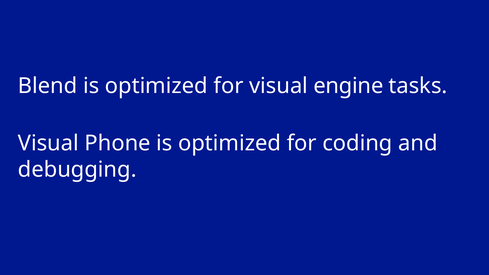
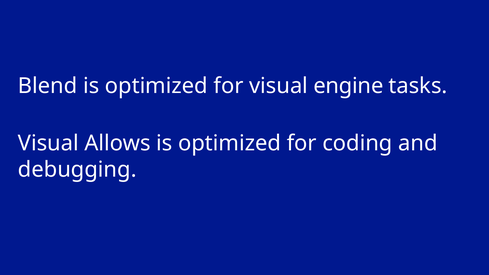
Phone: Phone -> Allows
